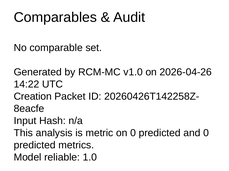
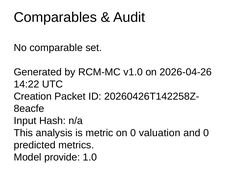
on 0 predicted: predicted -> valuation
reliable: reliable -> provide
